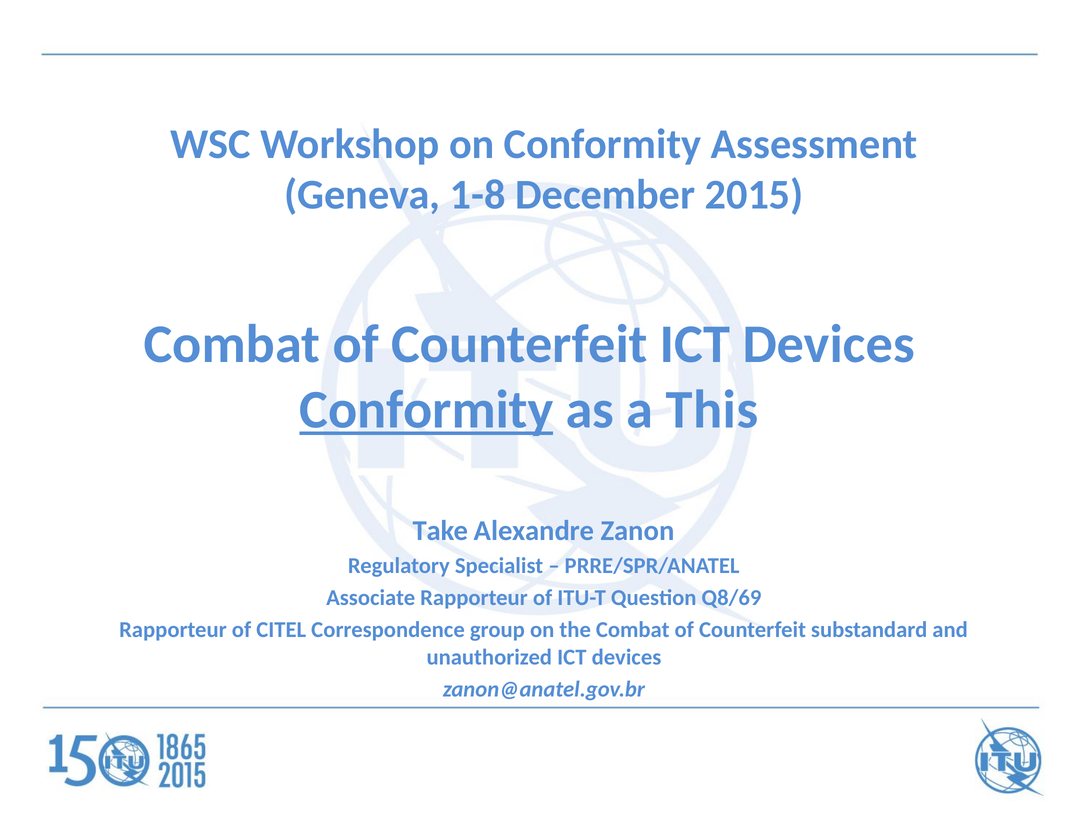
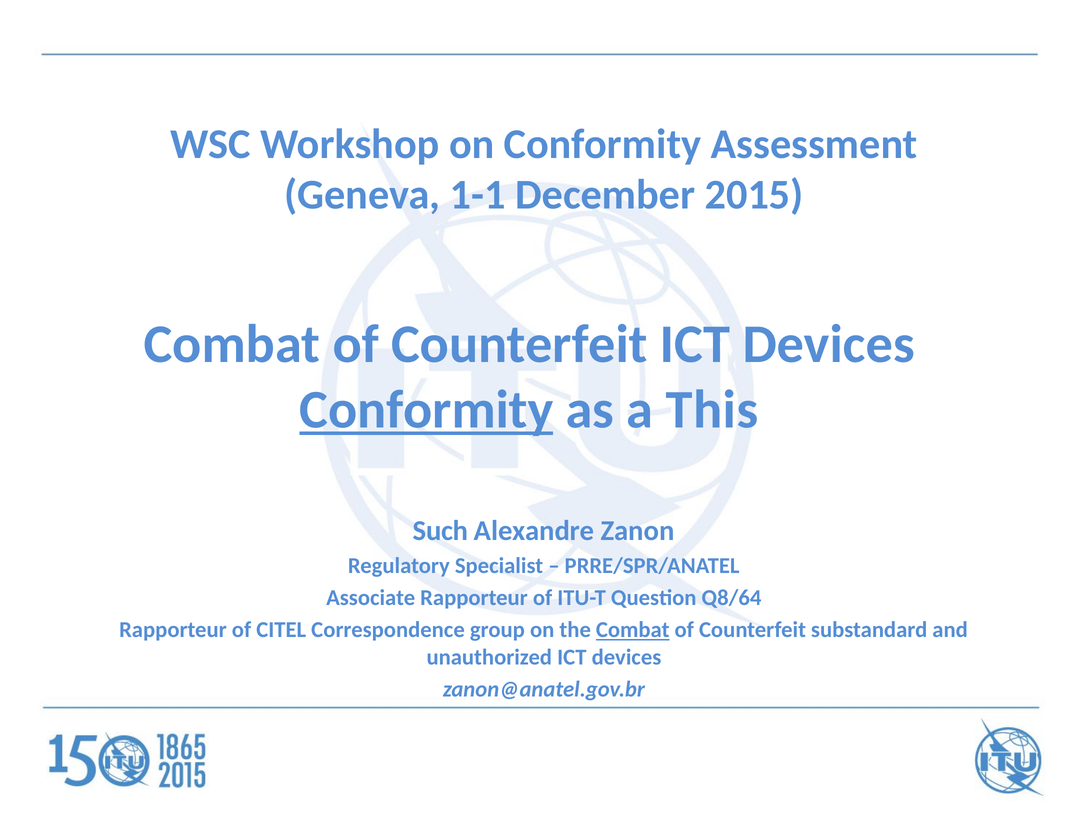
1-8: 1-8 -> 1-1
Take: Take -> Such
Q8/69: Q8/69 -> Q8/64
Combat at (633, 630) underline: none -> present
